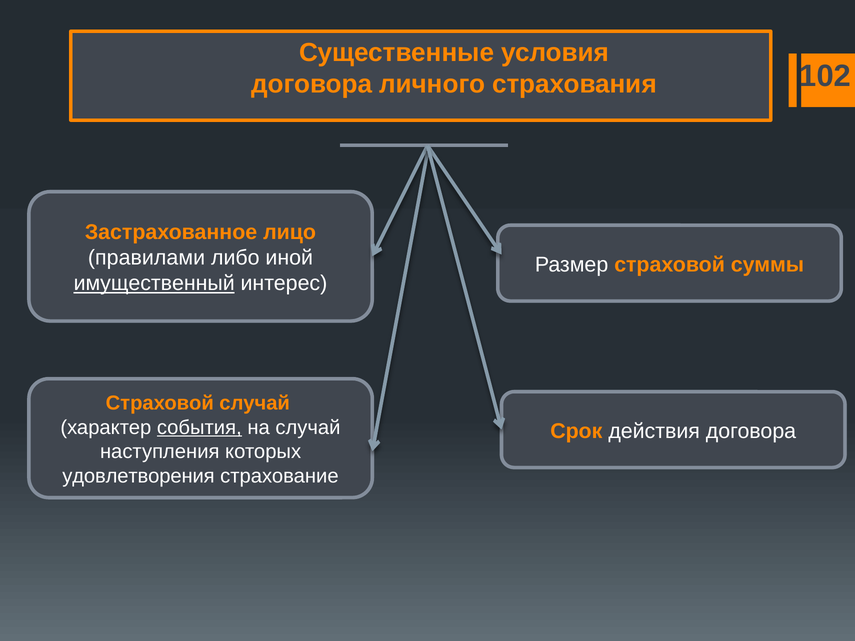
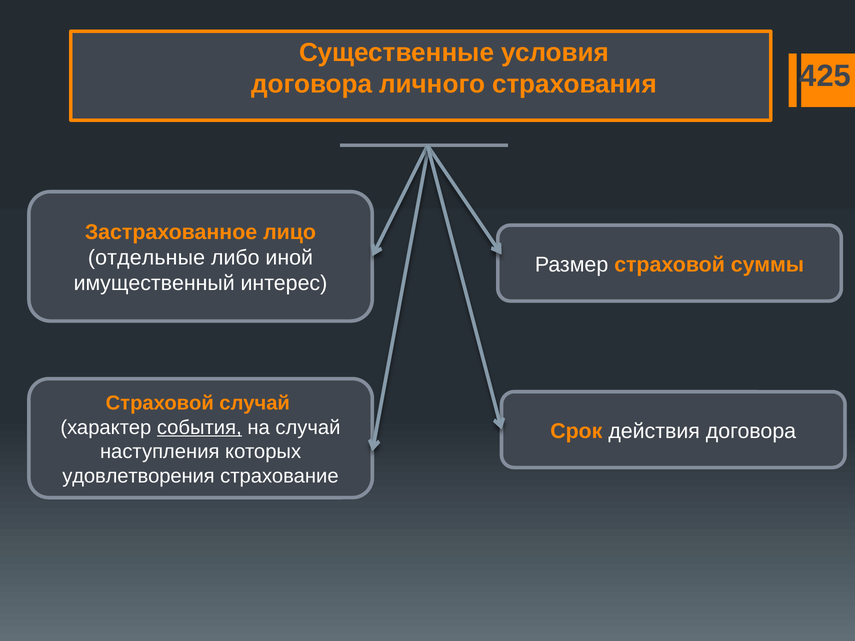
102: 102 -> 425
правилами: правилами -> отдельные
имущественный underline: present -> none
